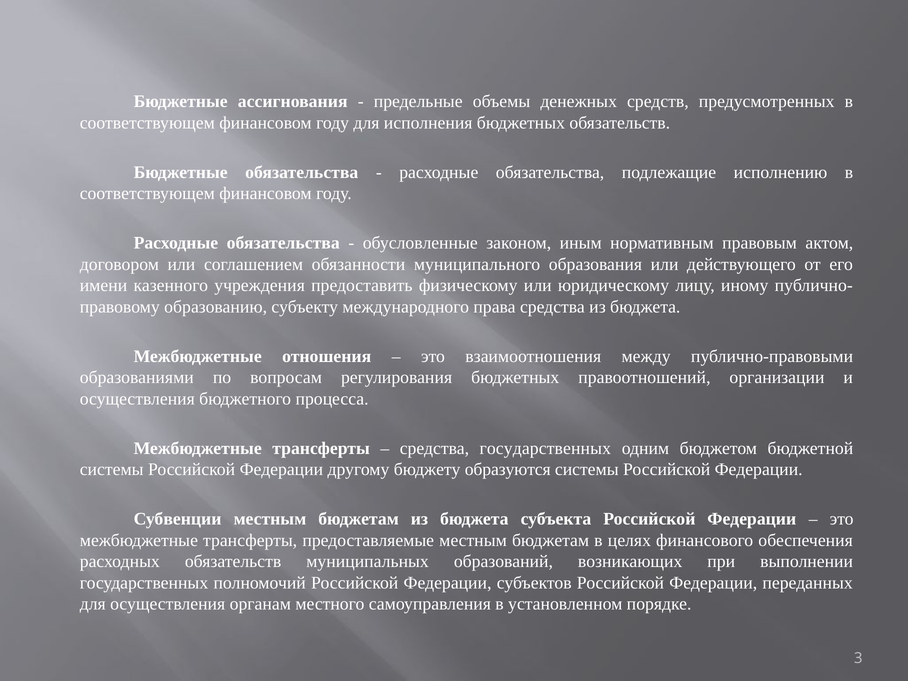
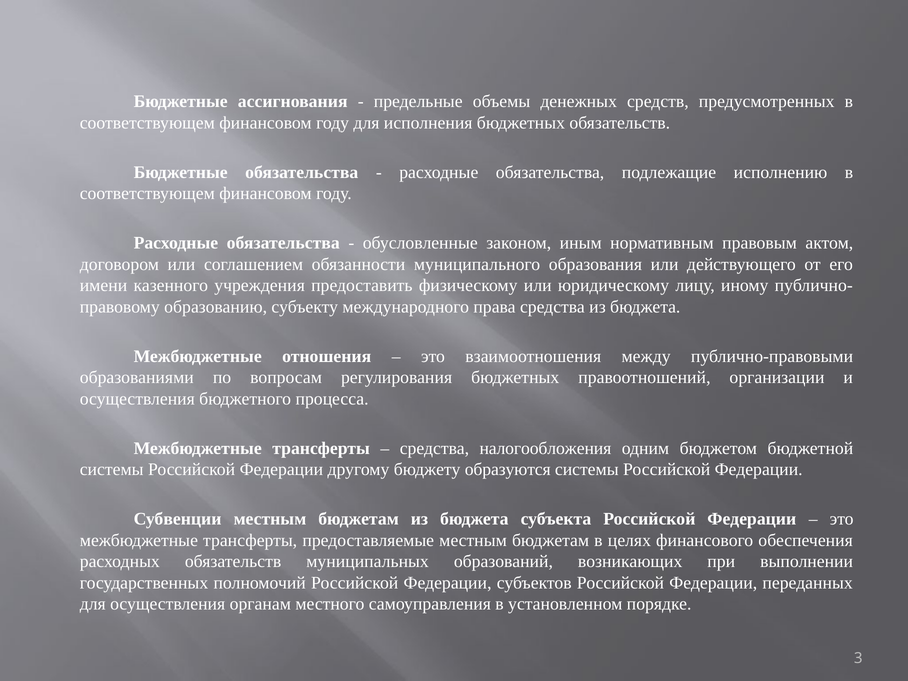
средства государственных: государственных -> налогообложения
